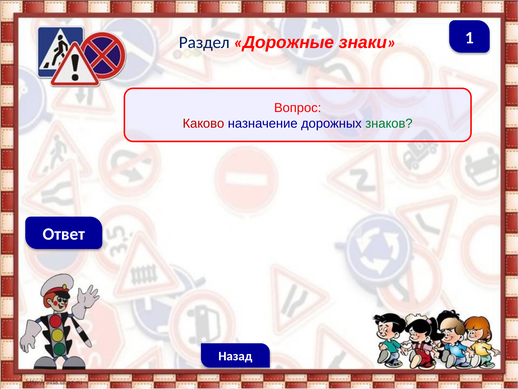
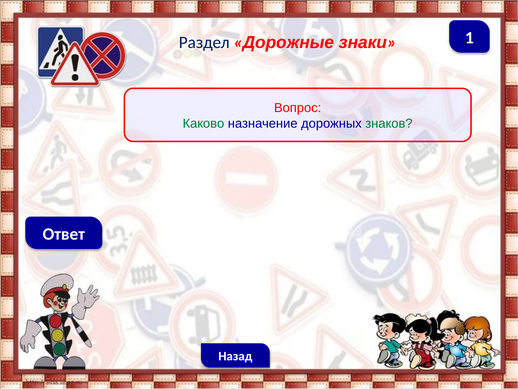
Каково colour: red -> green
